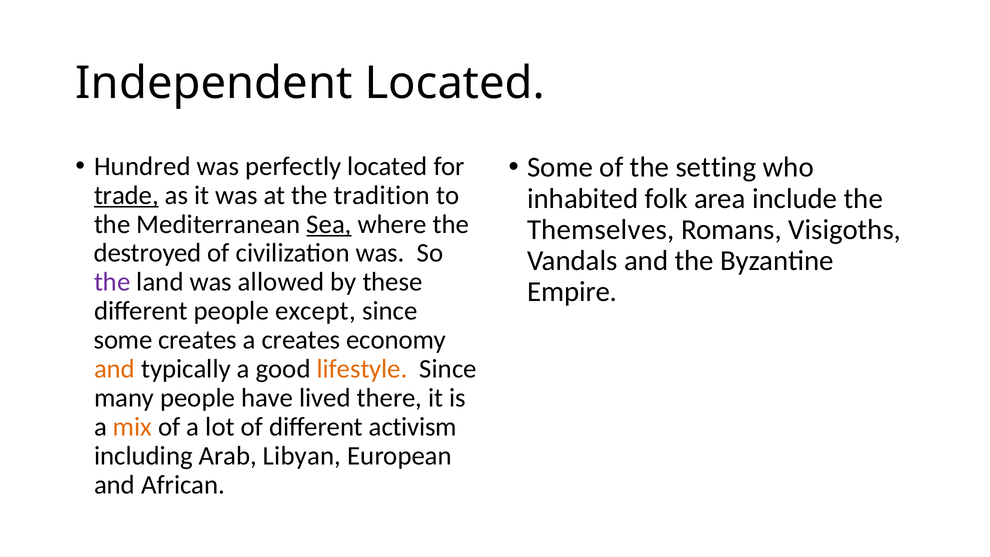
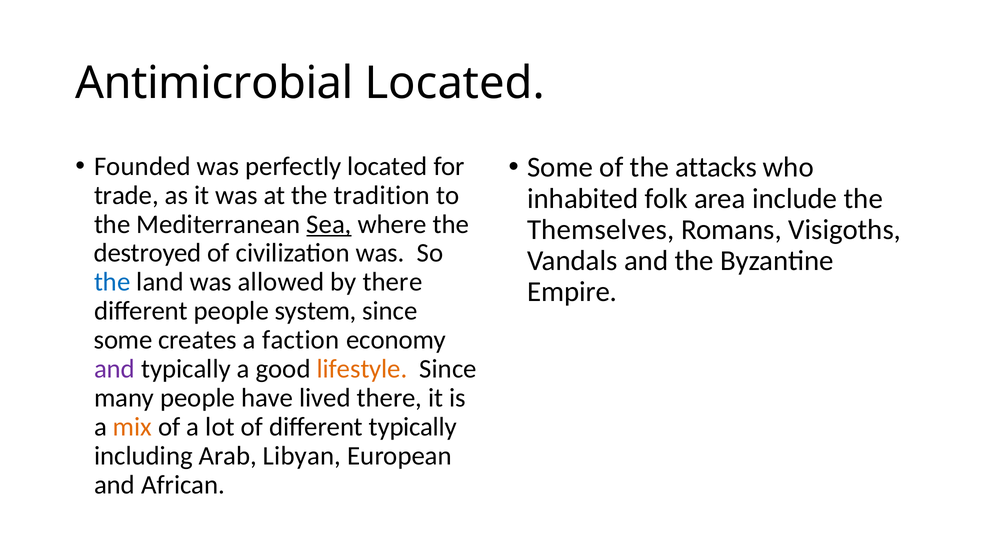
Independent: Independent -> Antimicrobial
Hundred: Hundred -> Founded
setting: setting -> attacks
trade underline: present -> none
the at (112, 282) colour: purple -> blue
by these: these -> there
except: except -> system
a creates: creates -> faction
and at (115, 369) colour: orange -> purple
different activism: activism -> typically
